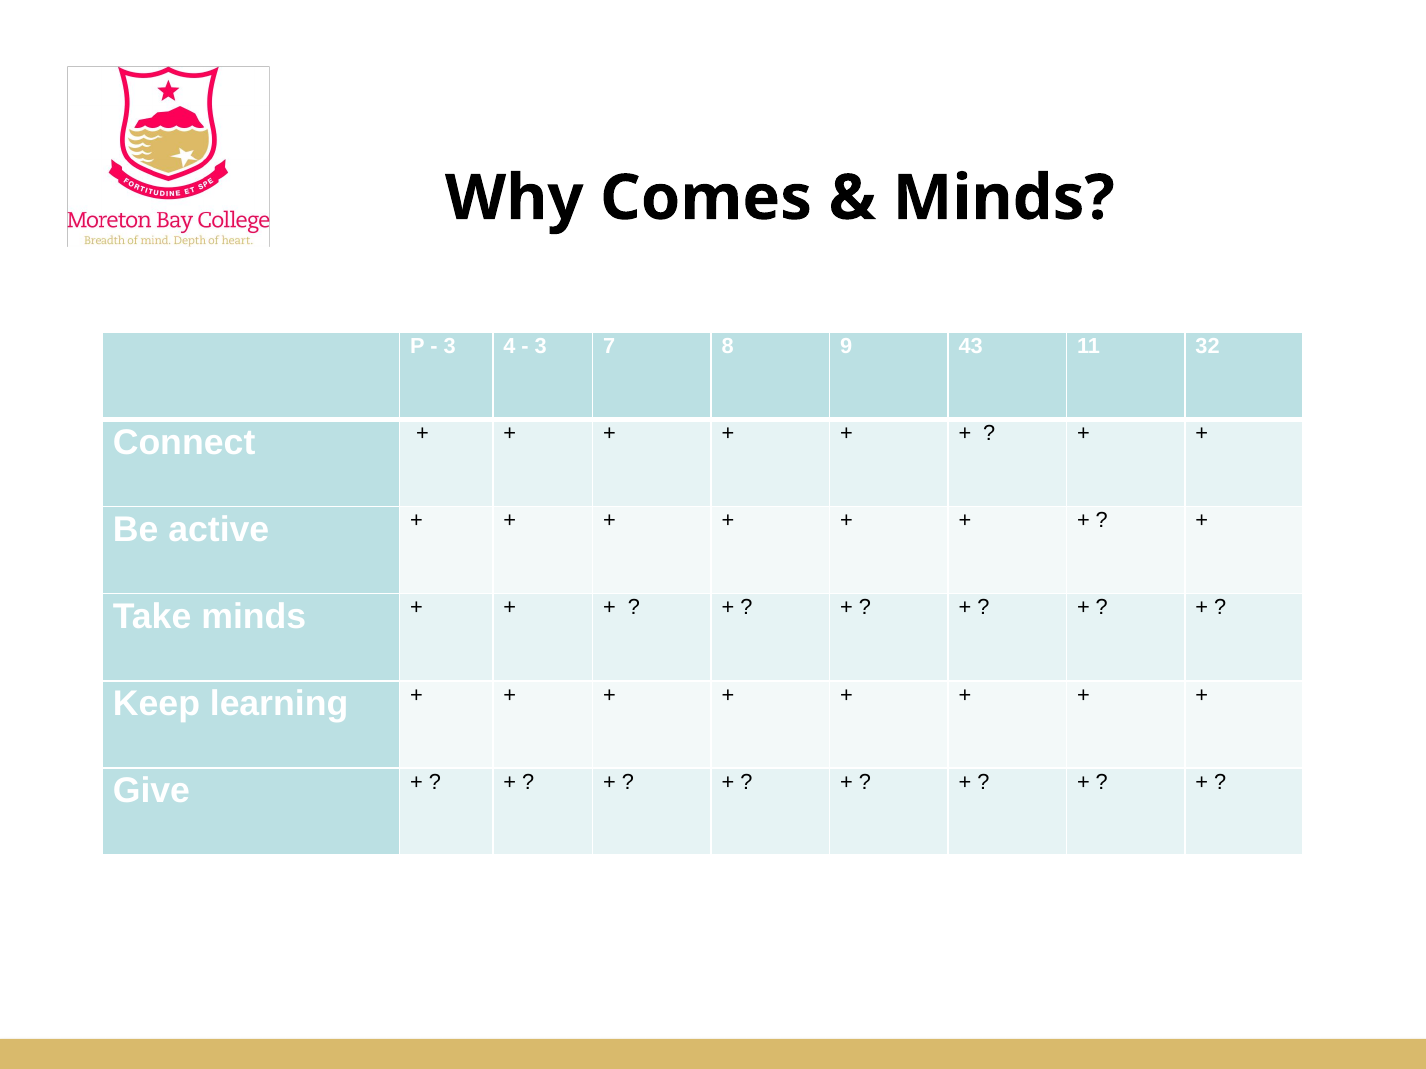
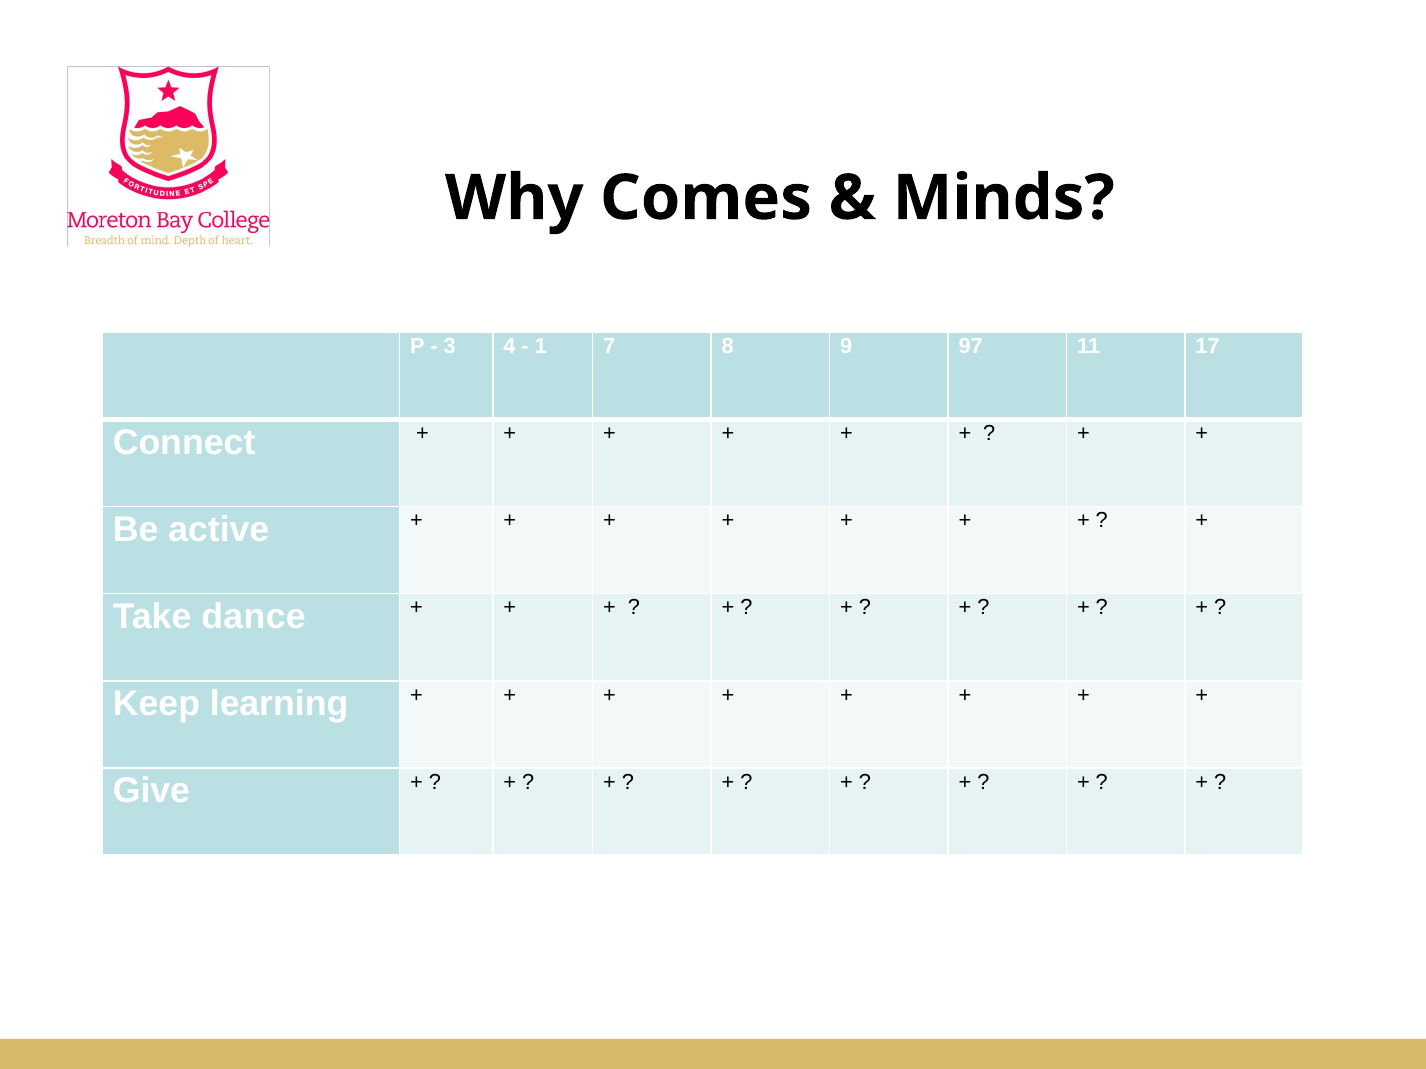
3 at (541, 346): 3 -> 1
43: 43 -> 97
32: 32 -> 17
Take minds: minds -> dance
